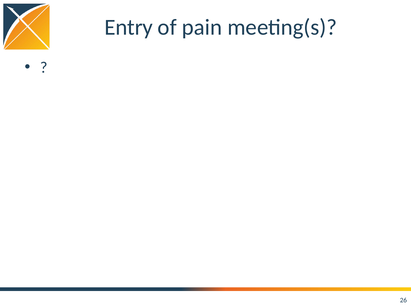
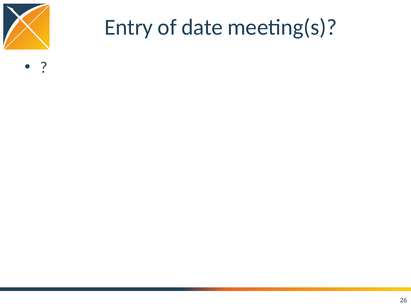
pain: pain -> date
